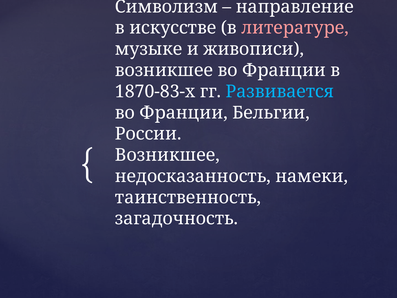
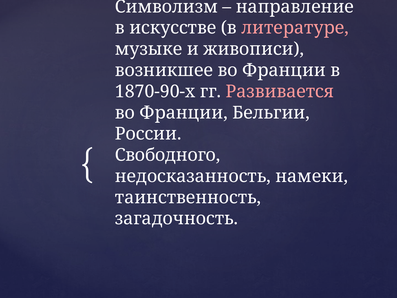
1870-83-х: 1870-83-х -> 1870-90-х
Развивается colour: light blue -> pink
Возникшее at (167, 155): Возникшее -> Свободного
